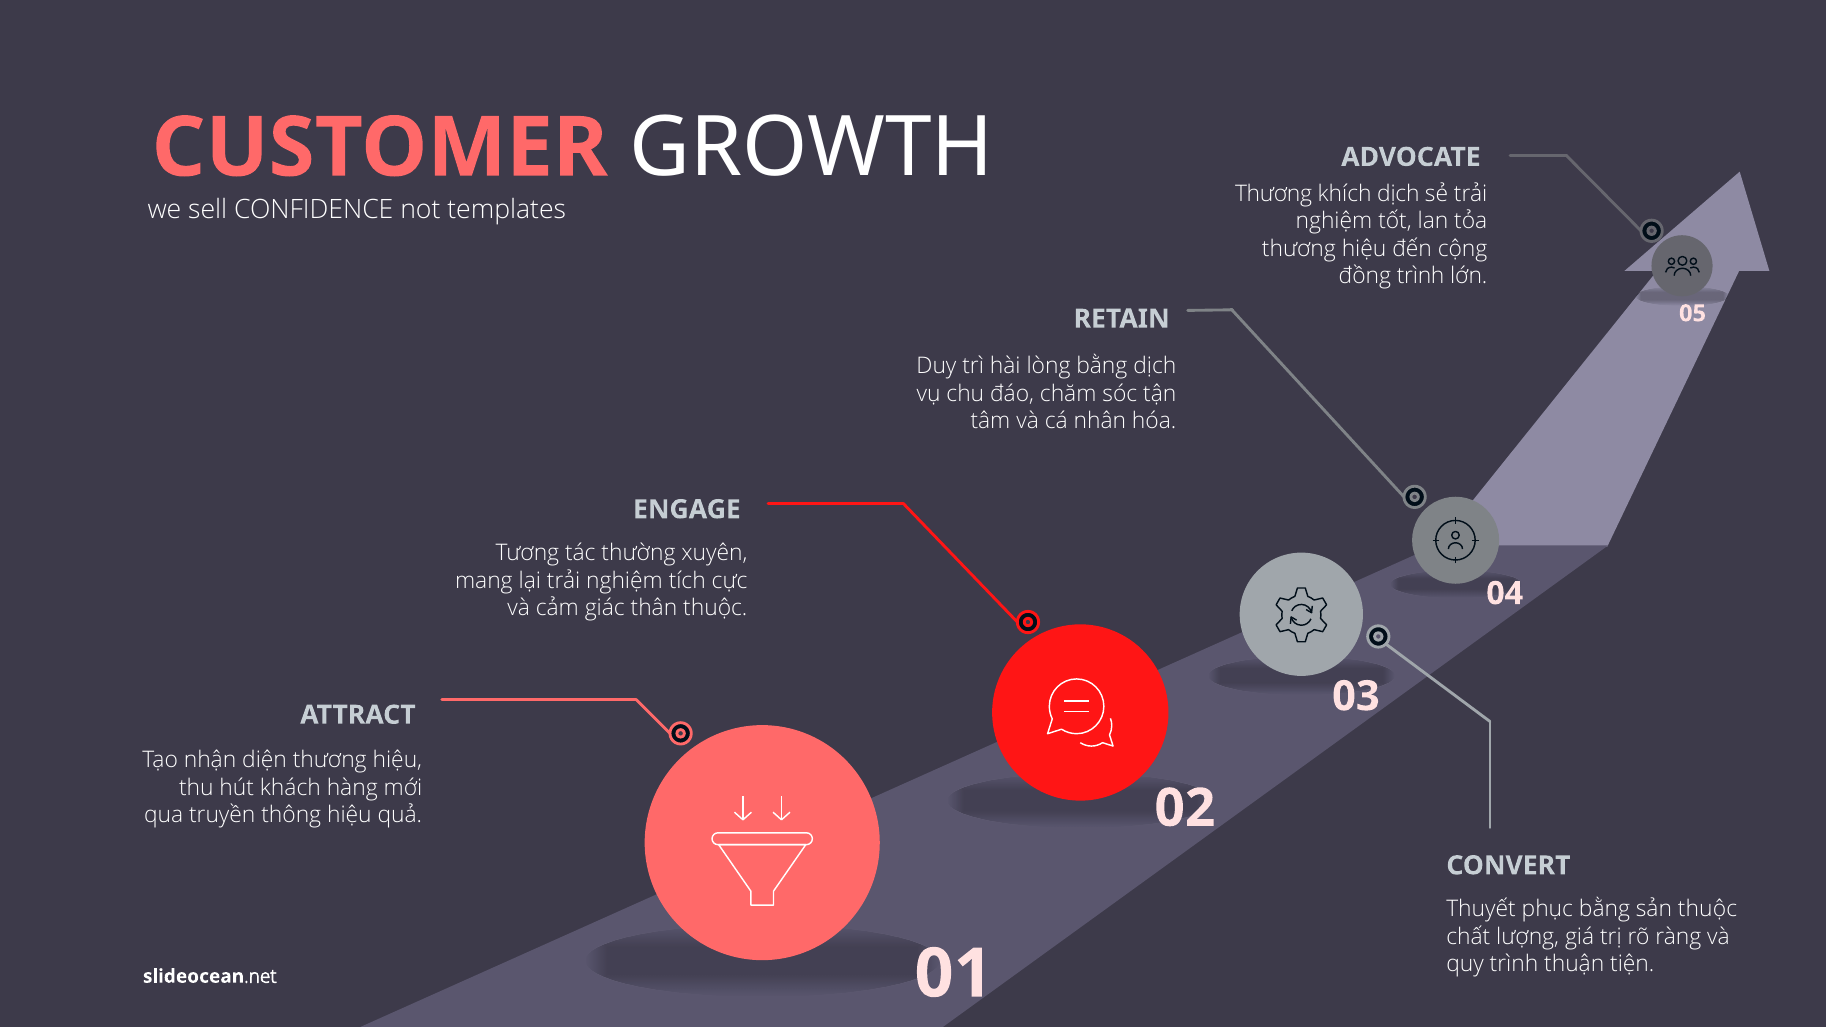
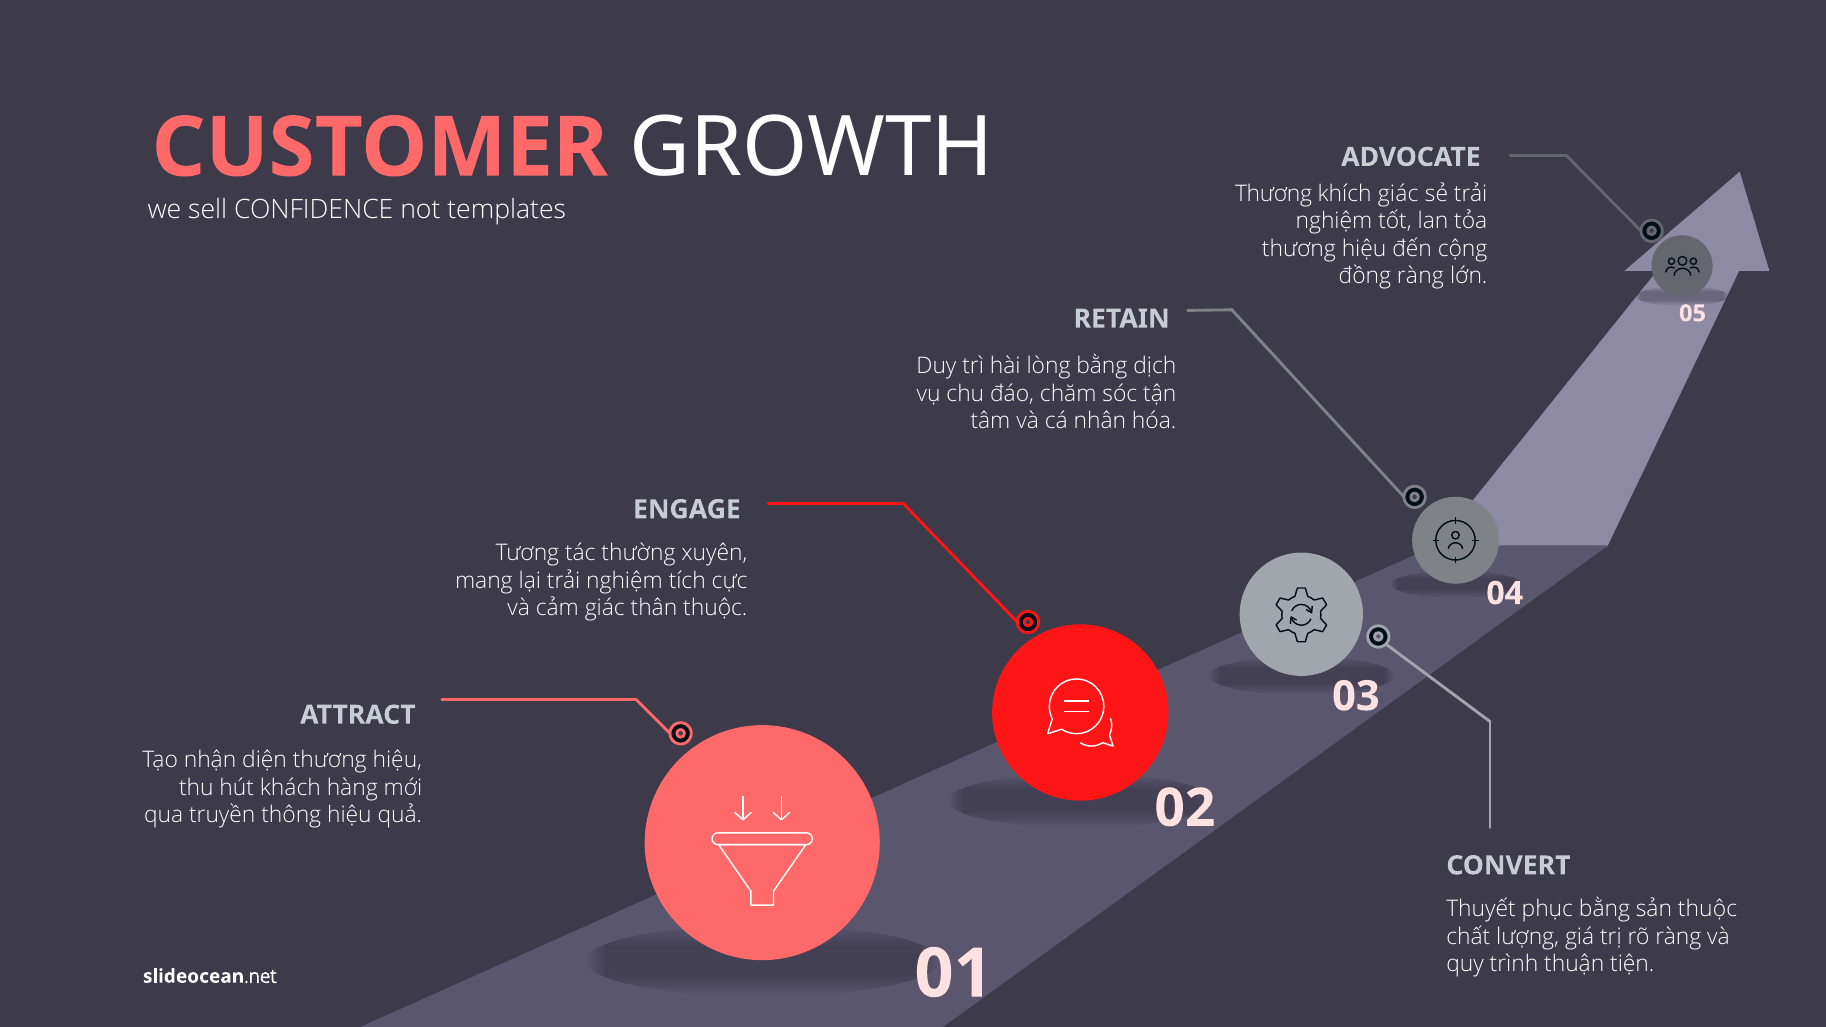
khích dịch: dịch -> giác
đồng trình: trình -> ràng
